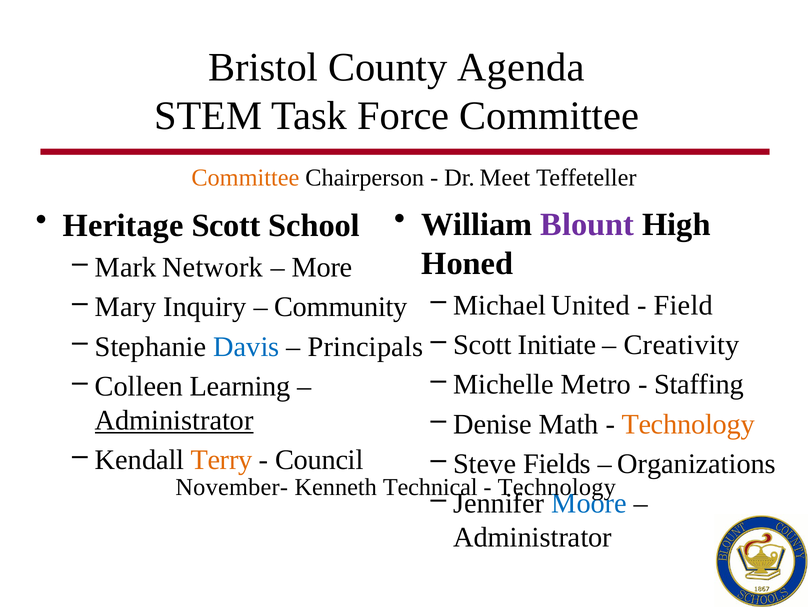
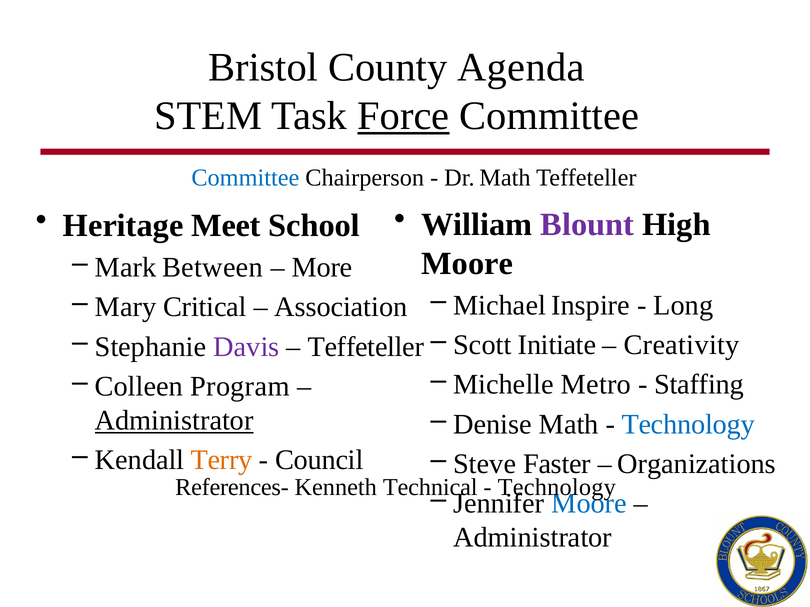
Force underline: none -> present
Committee at (245, 178) colour: orange -> blue
Dr Meet: Meet -> Math
Heritage Scott: Scott -> Meet
Honed at (467, 264): Honed -> Moore
Network: Network -> Between
United: United -> Inspire
Field: Field -> Long
Inquiry: Inquiry -> Critical
Community: Community -> Association
Davis colour: blue -> purple
Principals at (366, 347): Principals -> Teffeteller
Learning: Learning -> Program
Technology at (688, 425) colour: orange -> blue
Fields: Fields -> Faster
November-: November- -> References-
